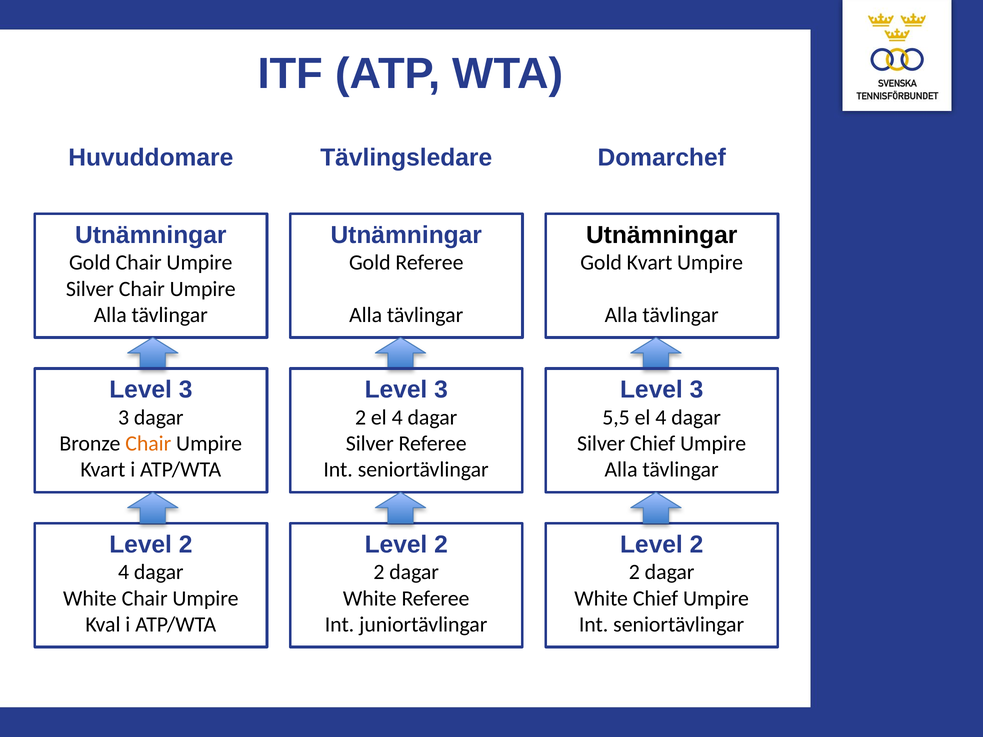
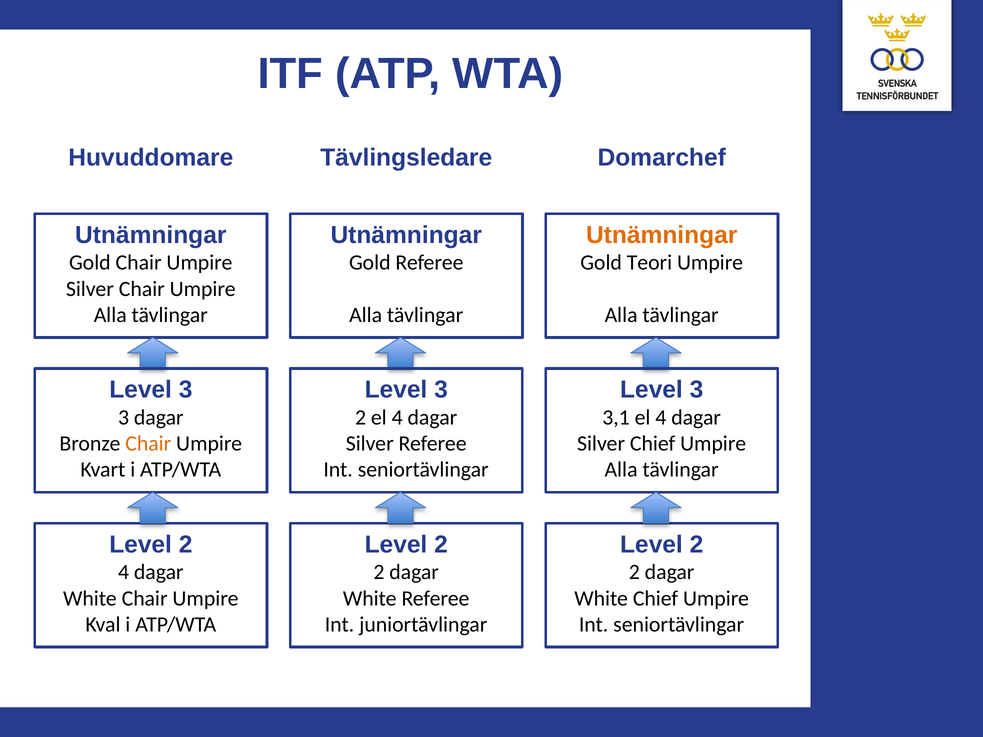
Utnämningar at (662, 235) colour: black -> orange
Gold Kvart: Kvart -> Teori
5,5: 5,5 -> 3,1
